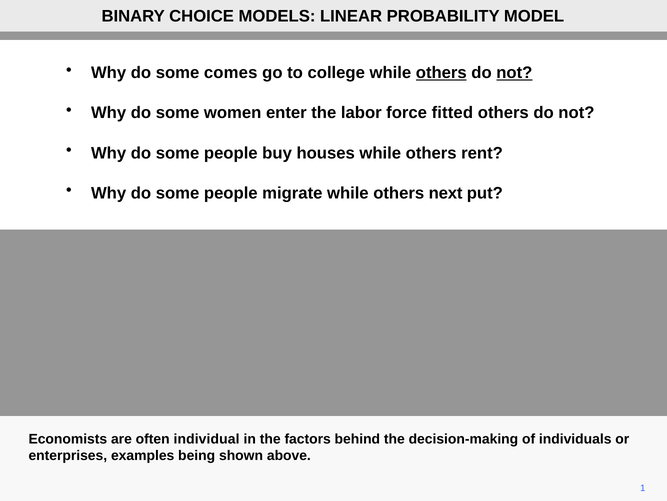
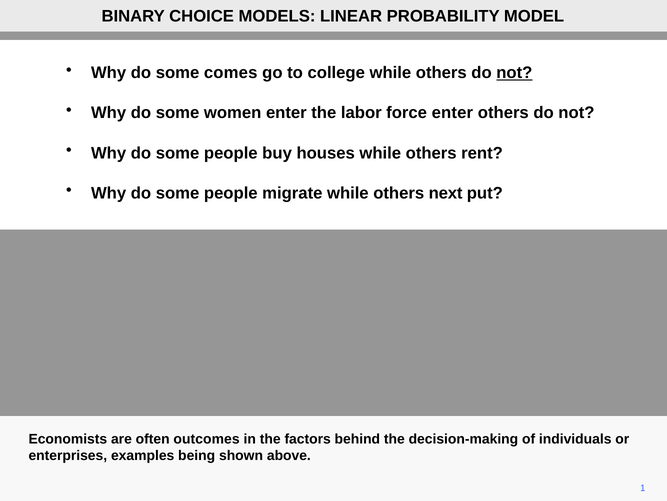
others at (441, 73) underline: present -> none
force fitted: fitted -> enter
individual: individual -> outcomes
